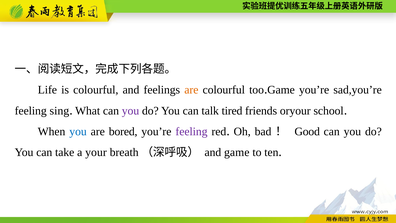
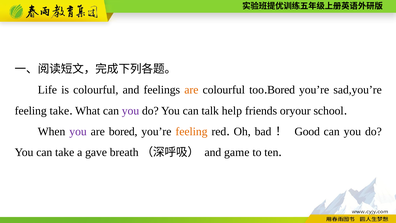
Game at (281, 90): Game -> Bored
feeling sing: sing -> take
tired: tired -> help
you at (78, 131) colour: blue -> purple
feeling at (191, 131) colour: purple -> orange
your: your -> gave
